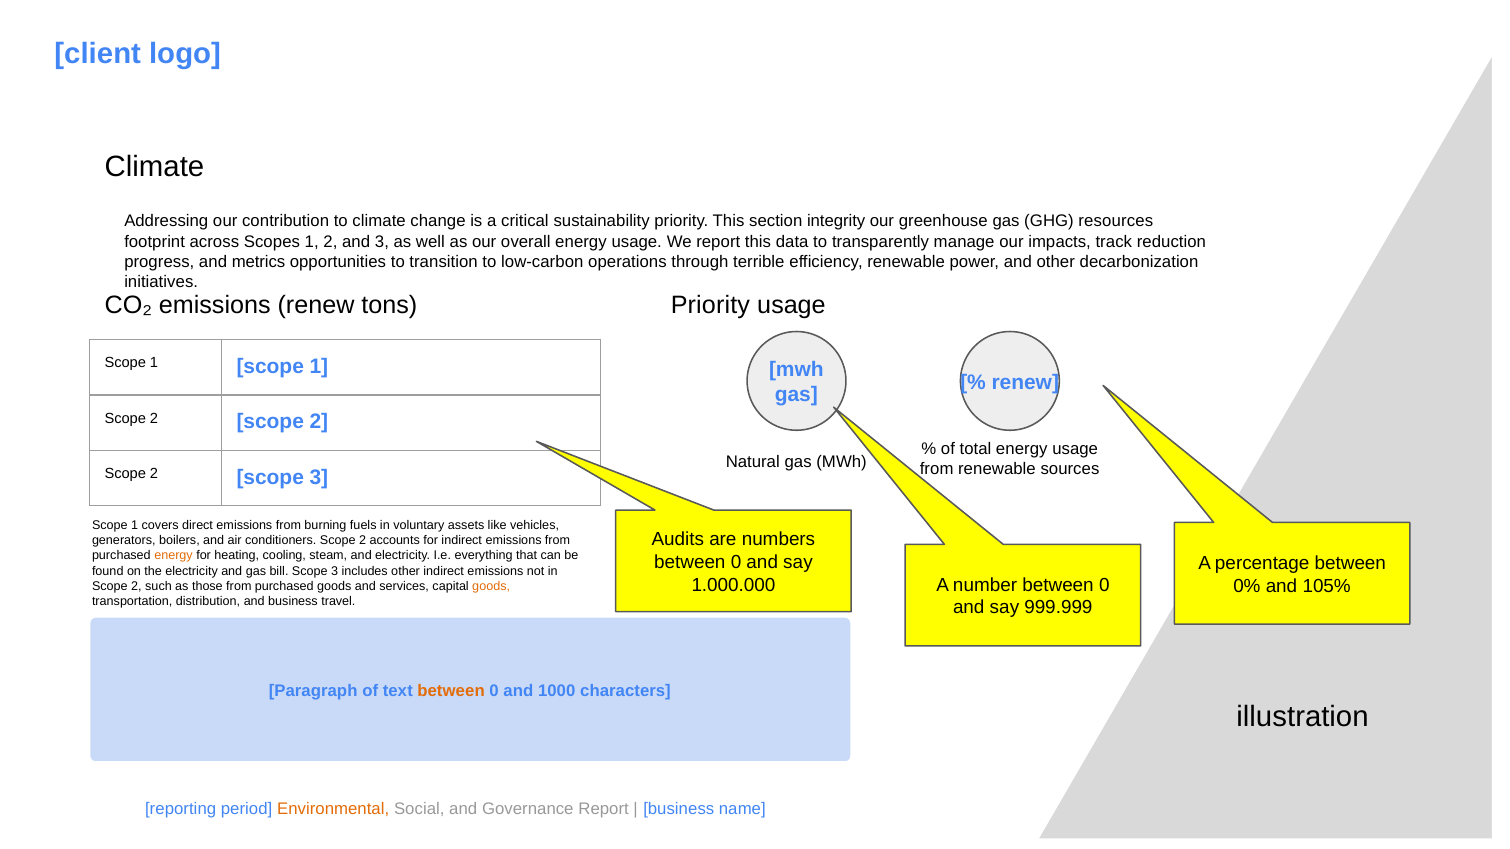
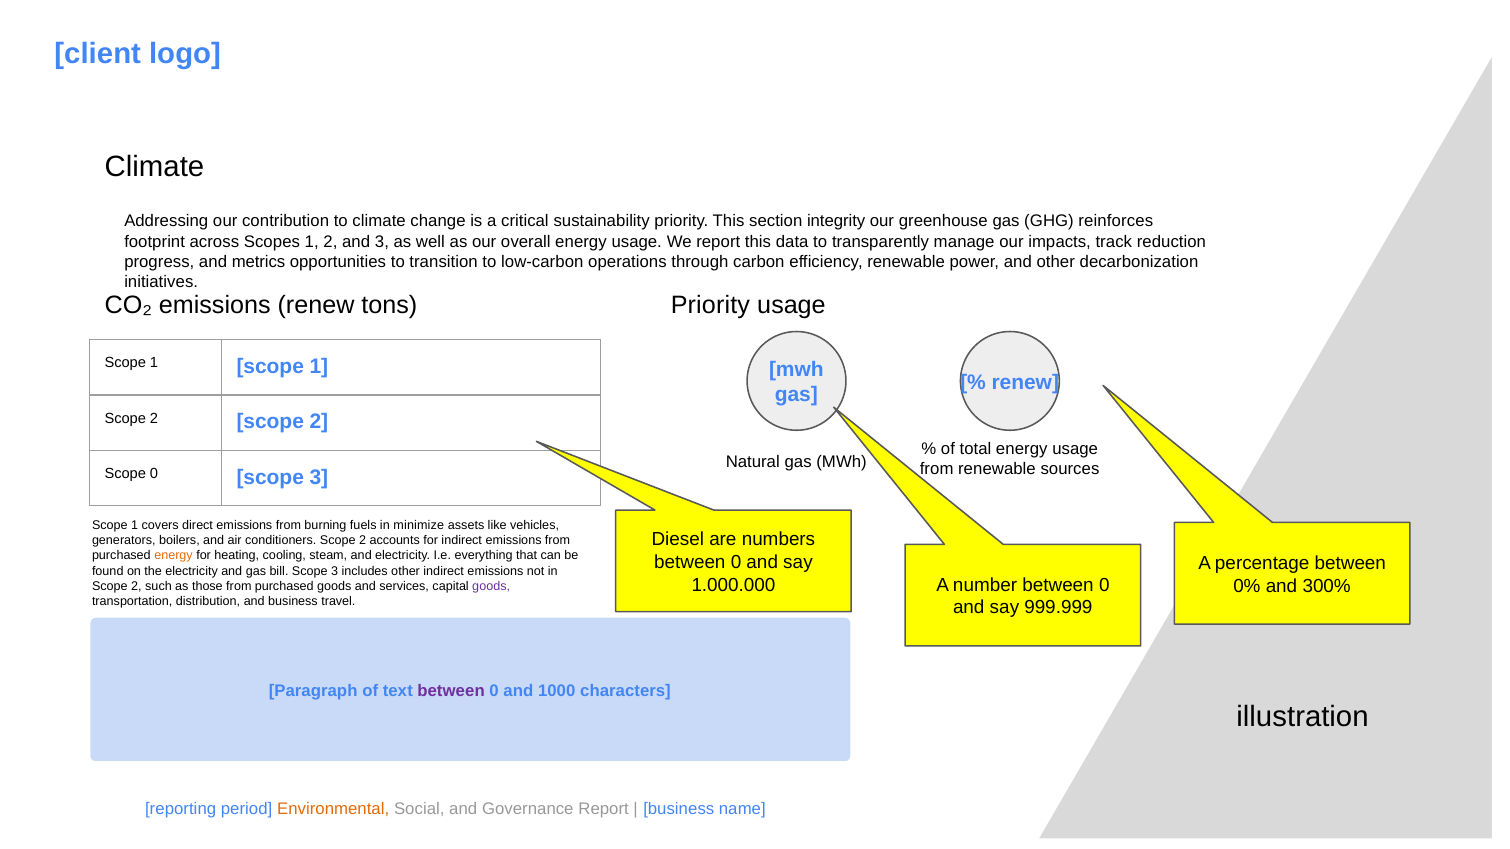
resources: resources -> reinforces
terrible: terrible -> carbon
2 at (154, 474): 2 -> 0
voluntary: voluntary -> minimize
Audits: Audits -> Diesel
105%: 105% -> 300%
goods at (491, 586) colour: orange -> purple
between at (451, 691) colour: orange -> purple
